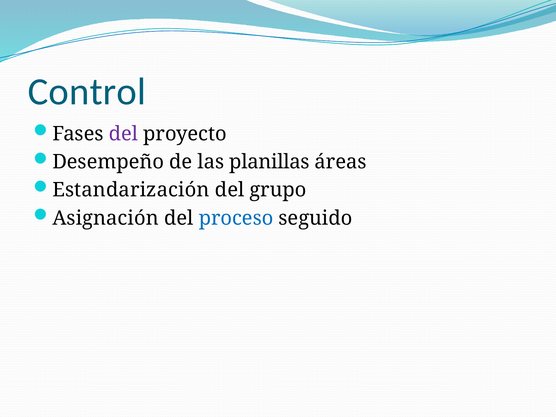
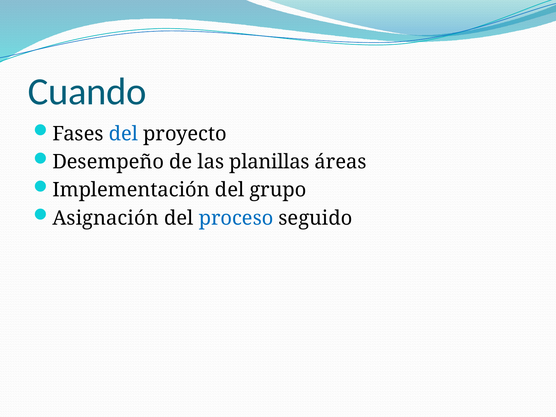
Control: Control -> Cuando
del at (123, 134) colour: purple -> blue
Estandarización: Estandarización -> Implementación
